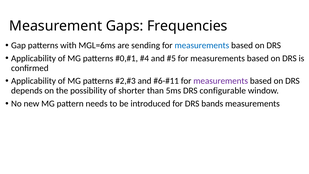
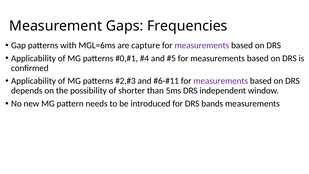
sending: sending -> capture
measurements at (202, 45) colour: blue -> purple
configurable: configurable -> independent
